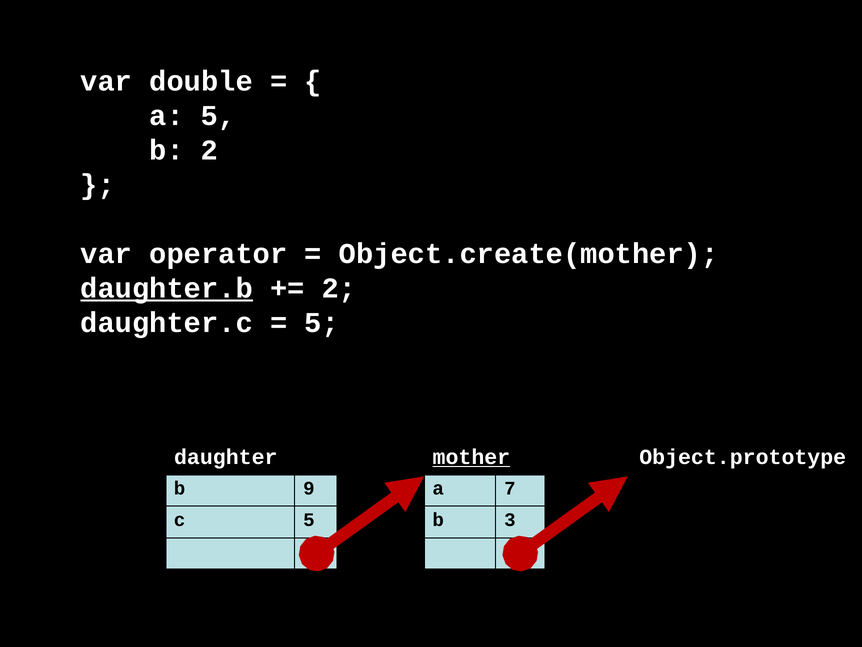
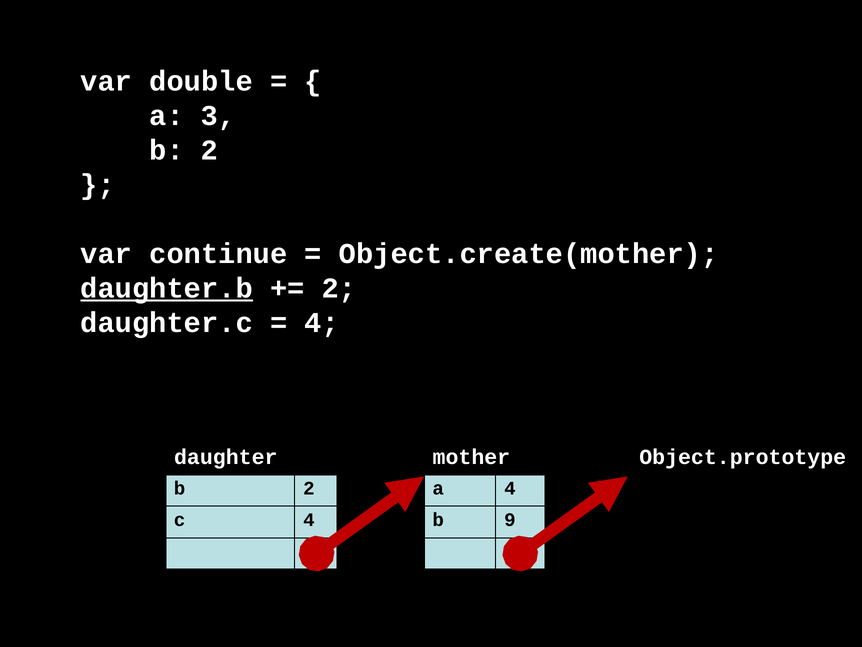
a 5: 5 -> 3
operator: operator -> continue
5 at (322, 322): 5 -> 4
mother underline: present -> none
9 at (309, 488): 9 -> 2
a 7: 7 -> 4
c 5: 5 -> 4
3: 3 -> 9
